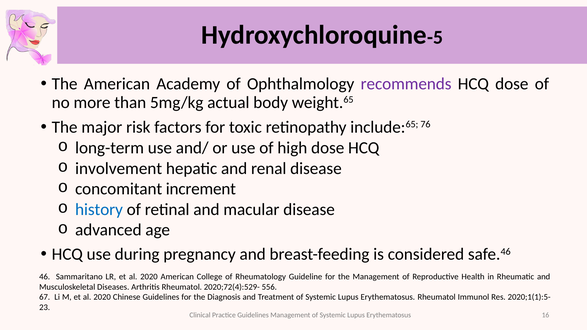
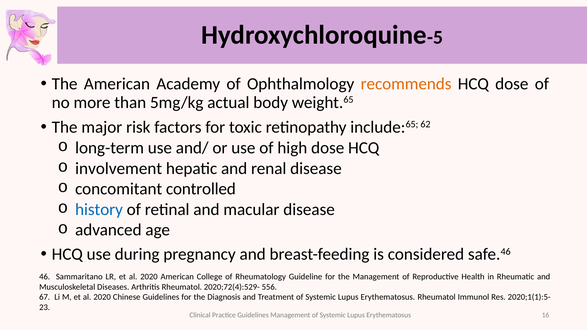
recommends colour: purple -> orange
76: 76 -> 62
increment: increment -> controlled
